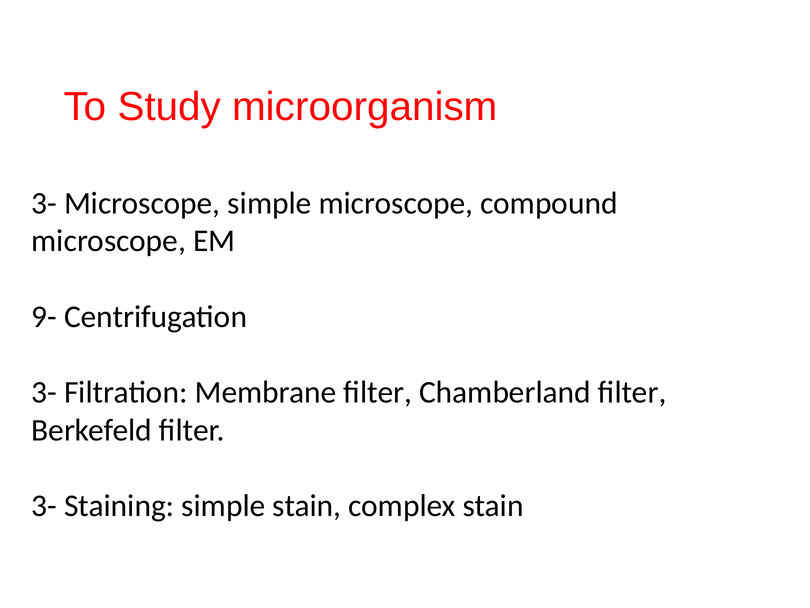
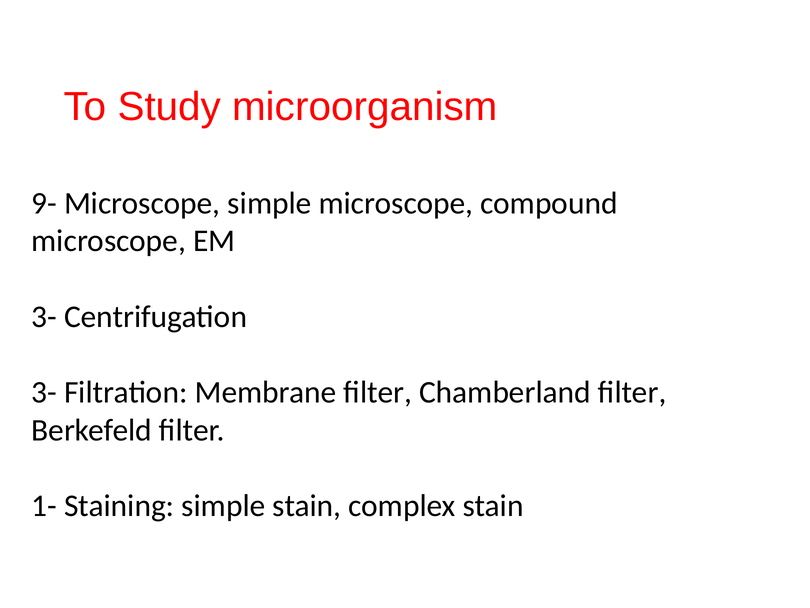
3- at (44, 203): 3- -> 9-
9- at (44, 316): 9- -> 3-
3- at (44, 506): 3- -> 1-
